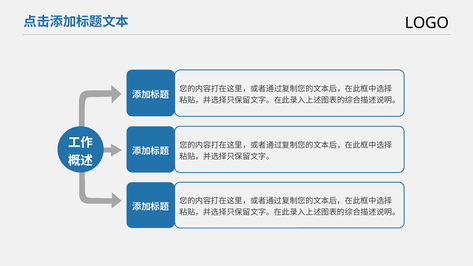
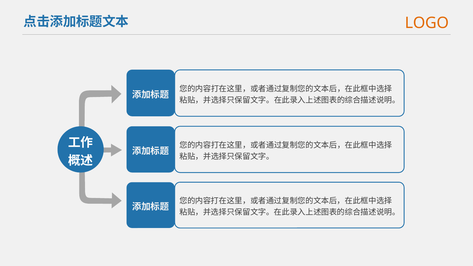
LOGO colour: black -> orange
